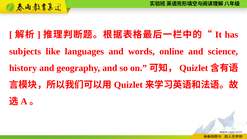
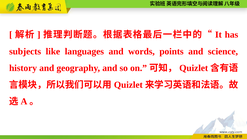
online: online -> points
